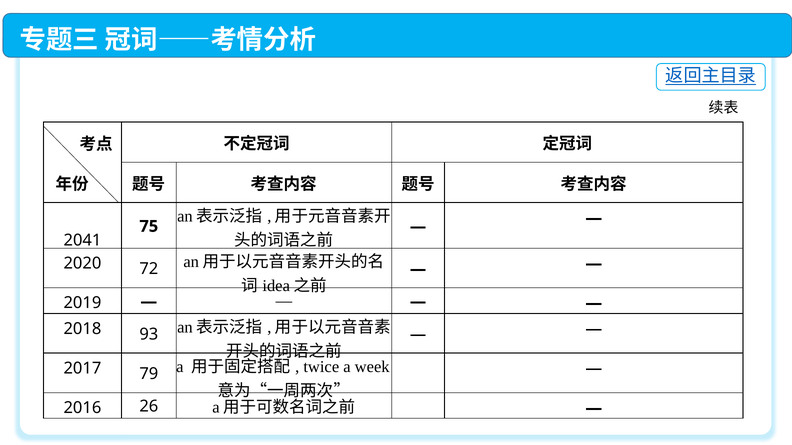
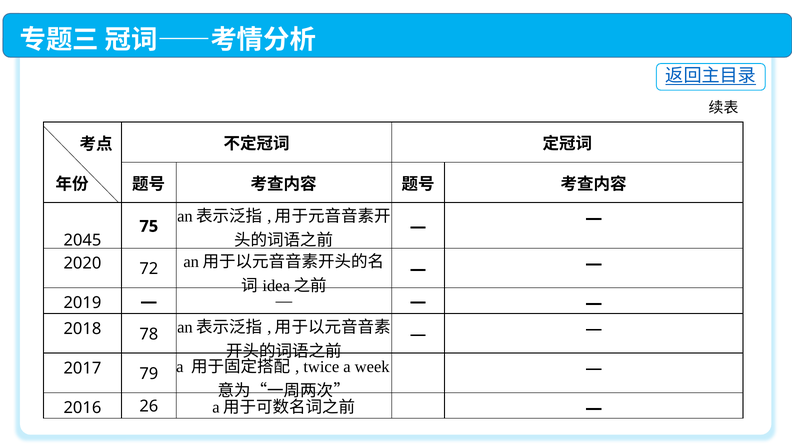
2041: 2041 -> 2045
93: 93 -> 78
